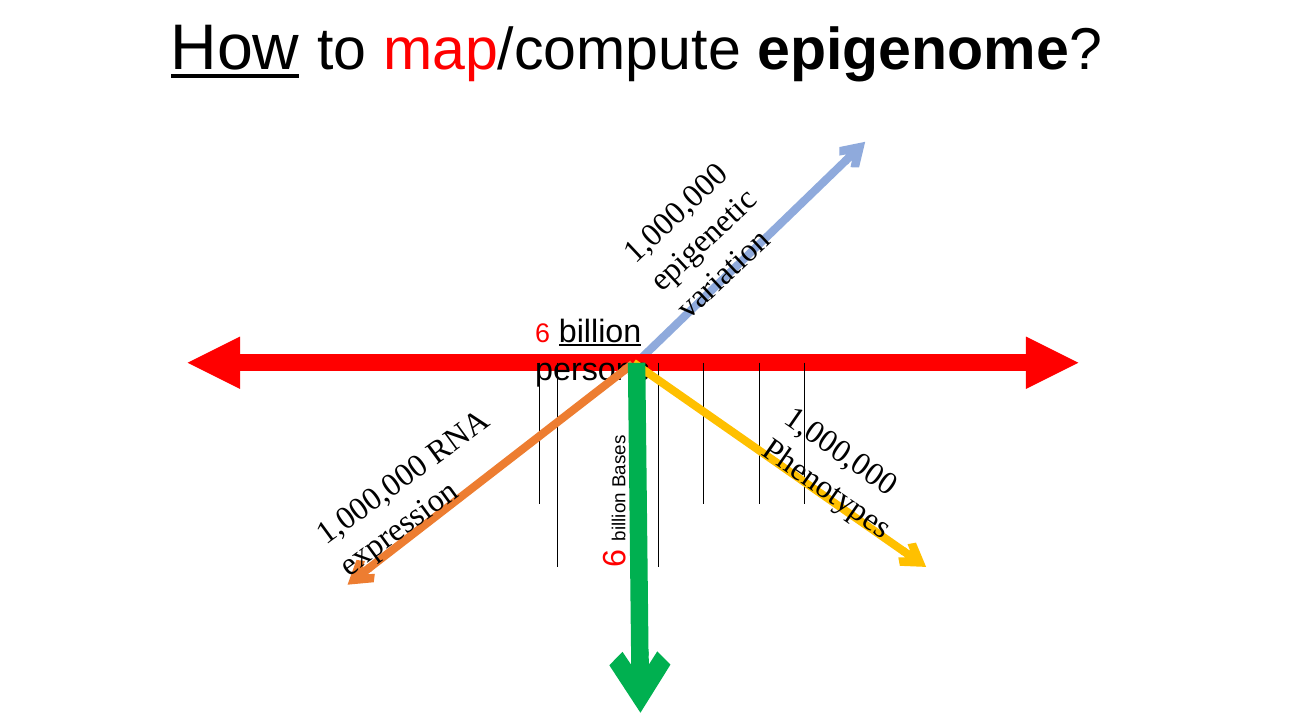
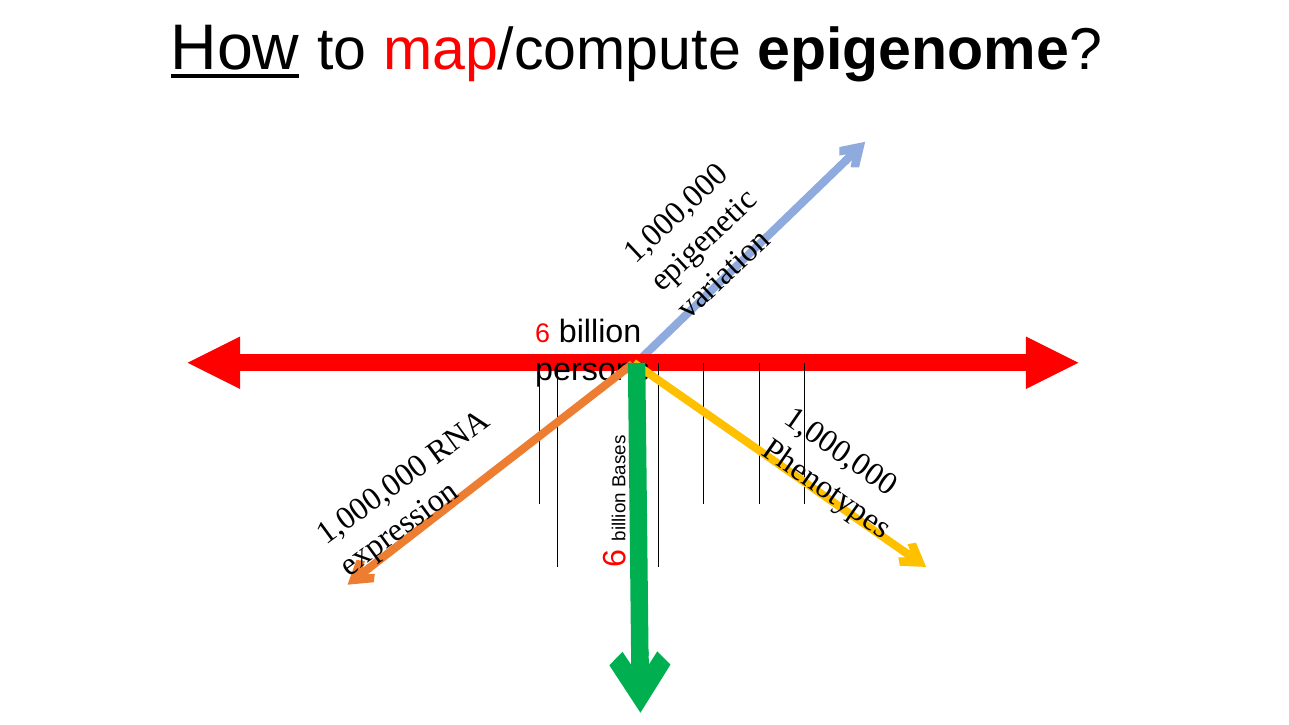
billion underline: present -> none
